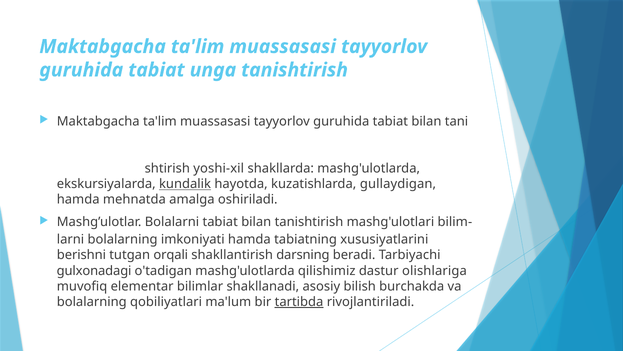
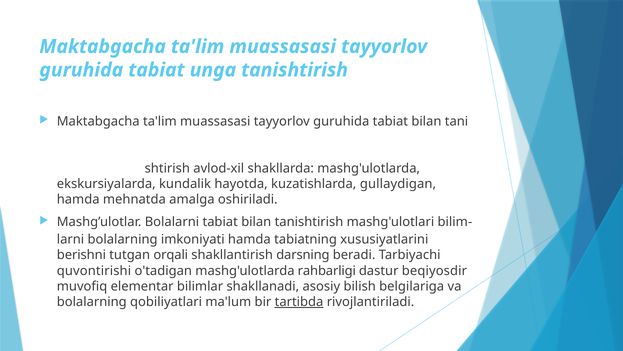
yoshi-xil: yoshi-xil -> avlod-xil
kundalik underline: present -> none
gulxonadagi: gulxonadagi -> quvontirishi
qilishimiz: qilishimiz -> rahbarligi
olishlariga: olishlariga -> beqiyosdir
burchakda: burchakda -> belgilariga
